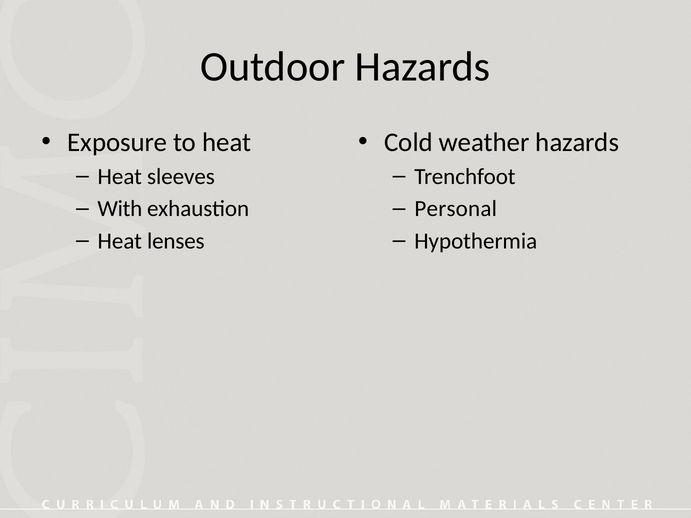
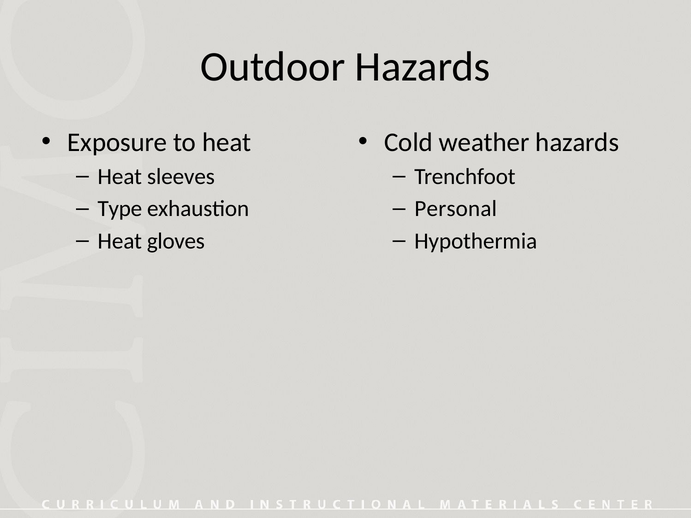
With: With -> Type
lenses: lenses -> gloves
